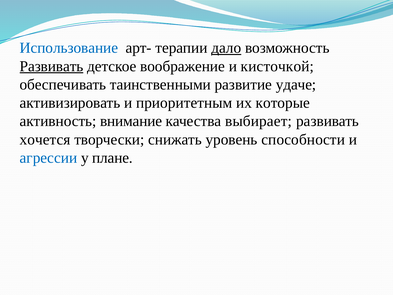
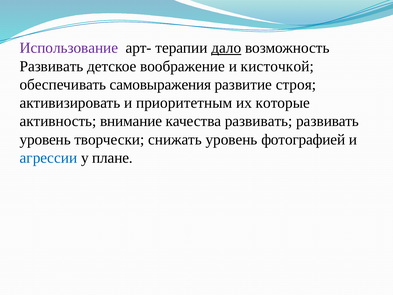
Использование colour: blue -> purple
Развивать at (52, 66) underline: present -> none
таинственными: таинственными -> самовыражения
удаче: удаче -> строя
качества выбирает: выбирает -> развивать
хочется at (45, 139): хочется -> уровень
способности: способности -> фотографией
